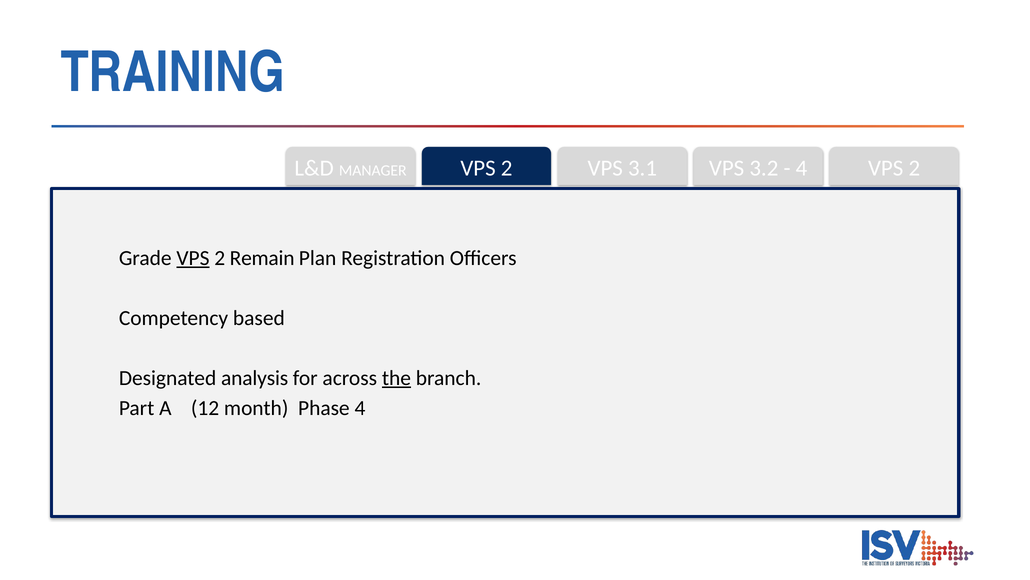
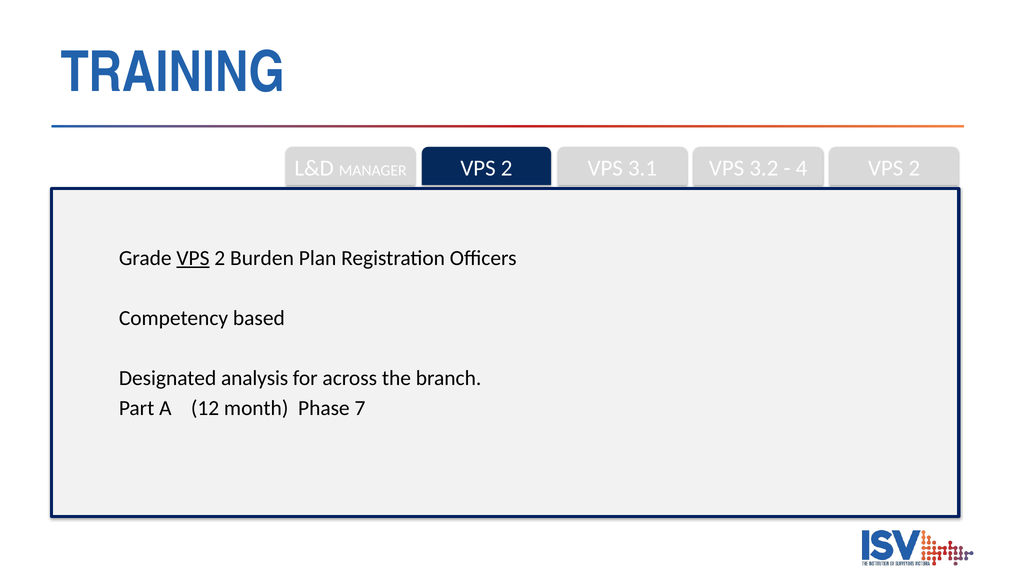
Remain: Remain -> Burden
the underline: present -> none
Phase 4: 4 -> 7
